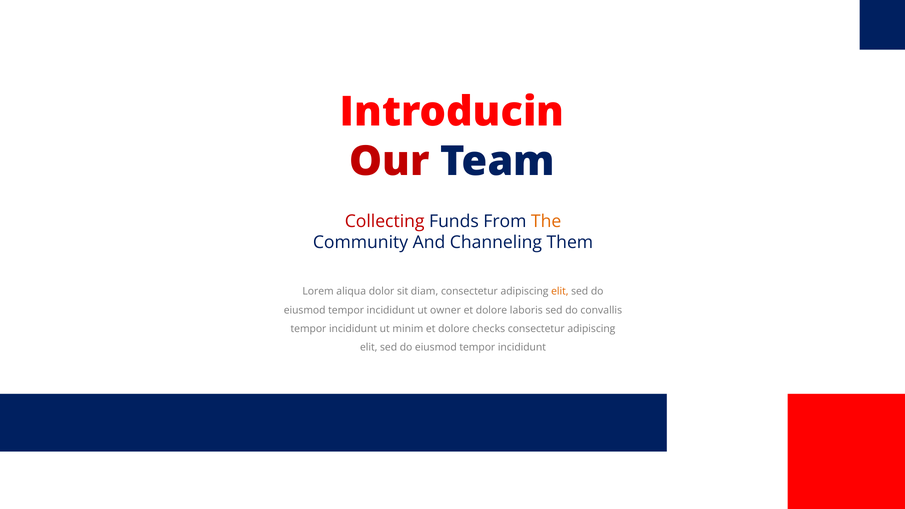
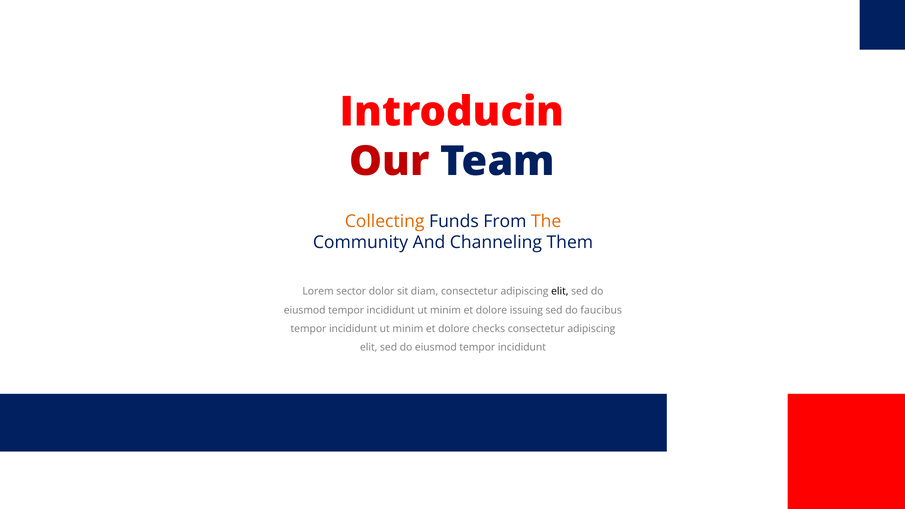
Collecting colour: red -> orange
aliqua: aliqua -> sector
elit at (560, 292) colour: orange -> black
owner at (445, 310): owner -> minim
laboris: laboris -> issuing
convallis: convallis -> faucibus
